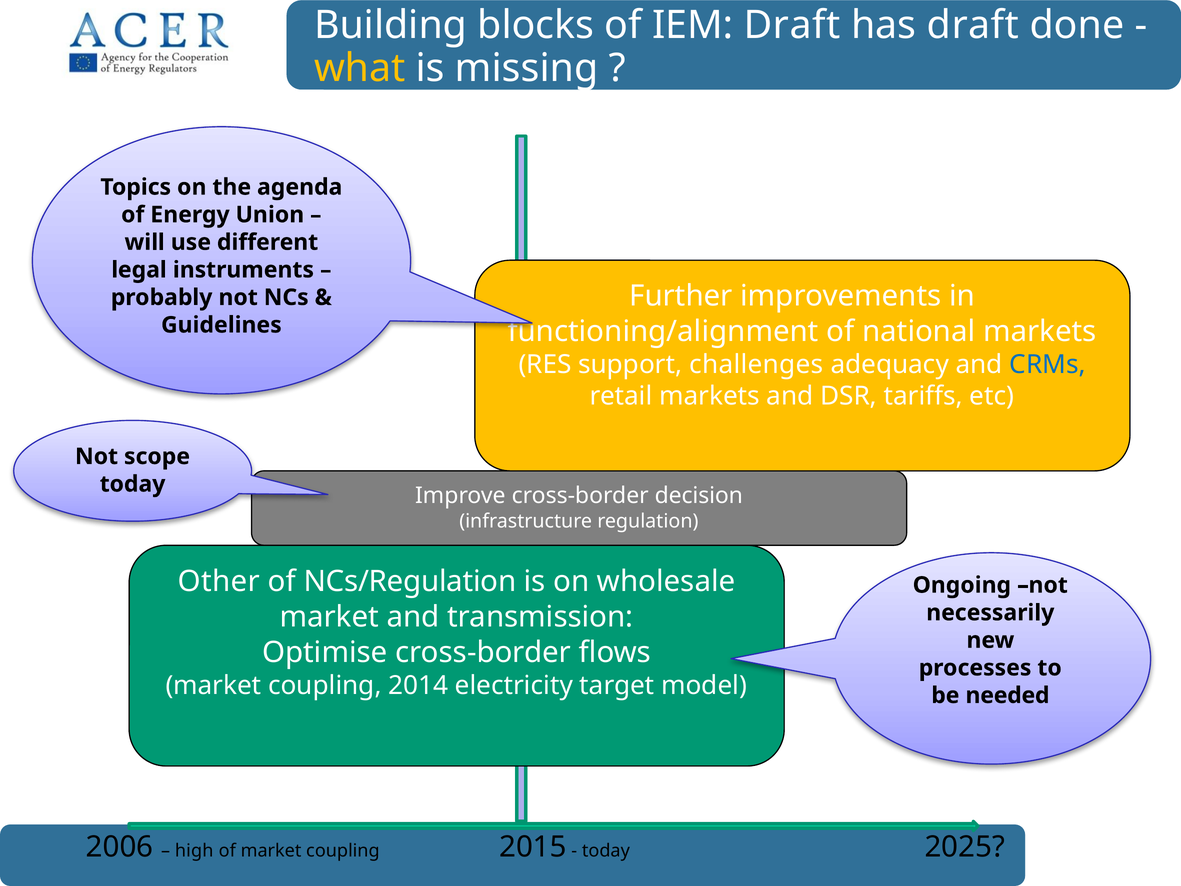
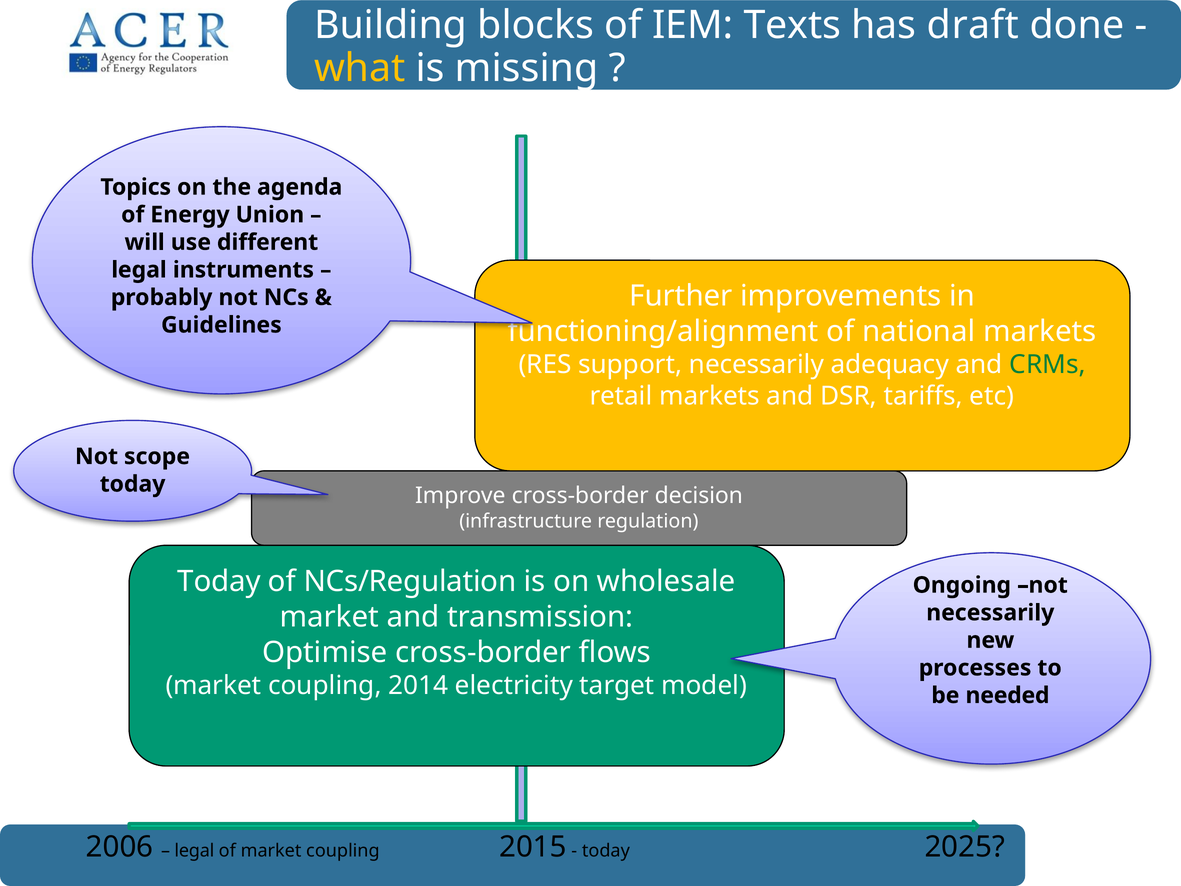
IEM Draft: Draft -> Texts
support challenges: challenges -> necessarily
CRMs colour: blue -> green
Other at (219, 582): Other -> Today
high at (194, 851): high -> legal
